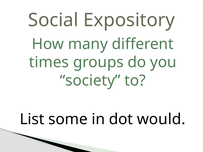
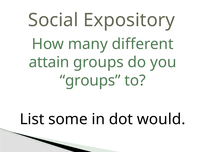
times: times -> attain
society at (90, 81): society -> groups
